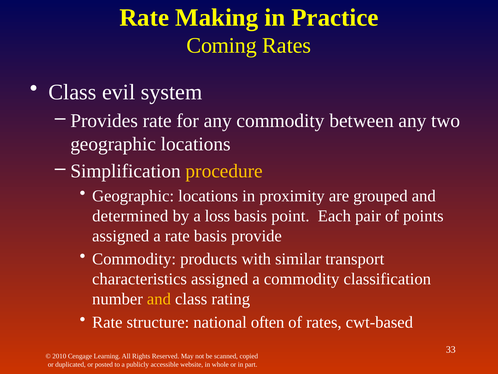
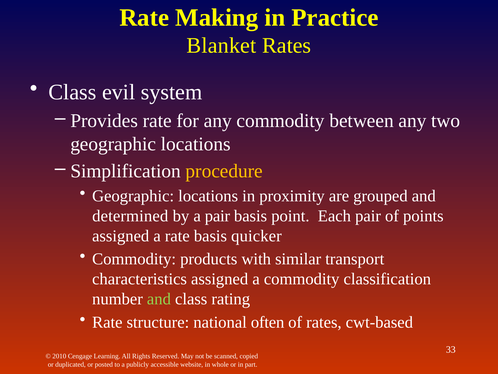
Coming: Coming -> Blanket
a loss: loss -> pair
provide: provide -> quicker
and at (159, 299) colour: yellow -> light green
